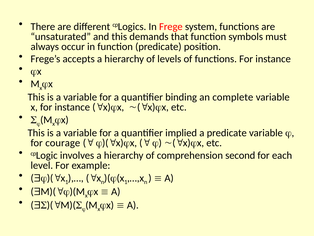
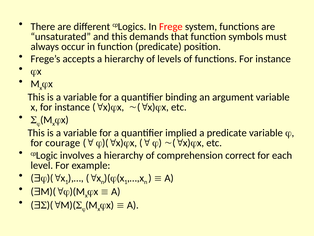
complete: complete -> argument
second: second -> correct
